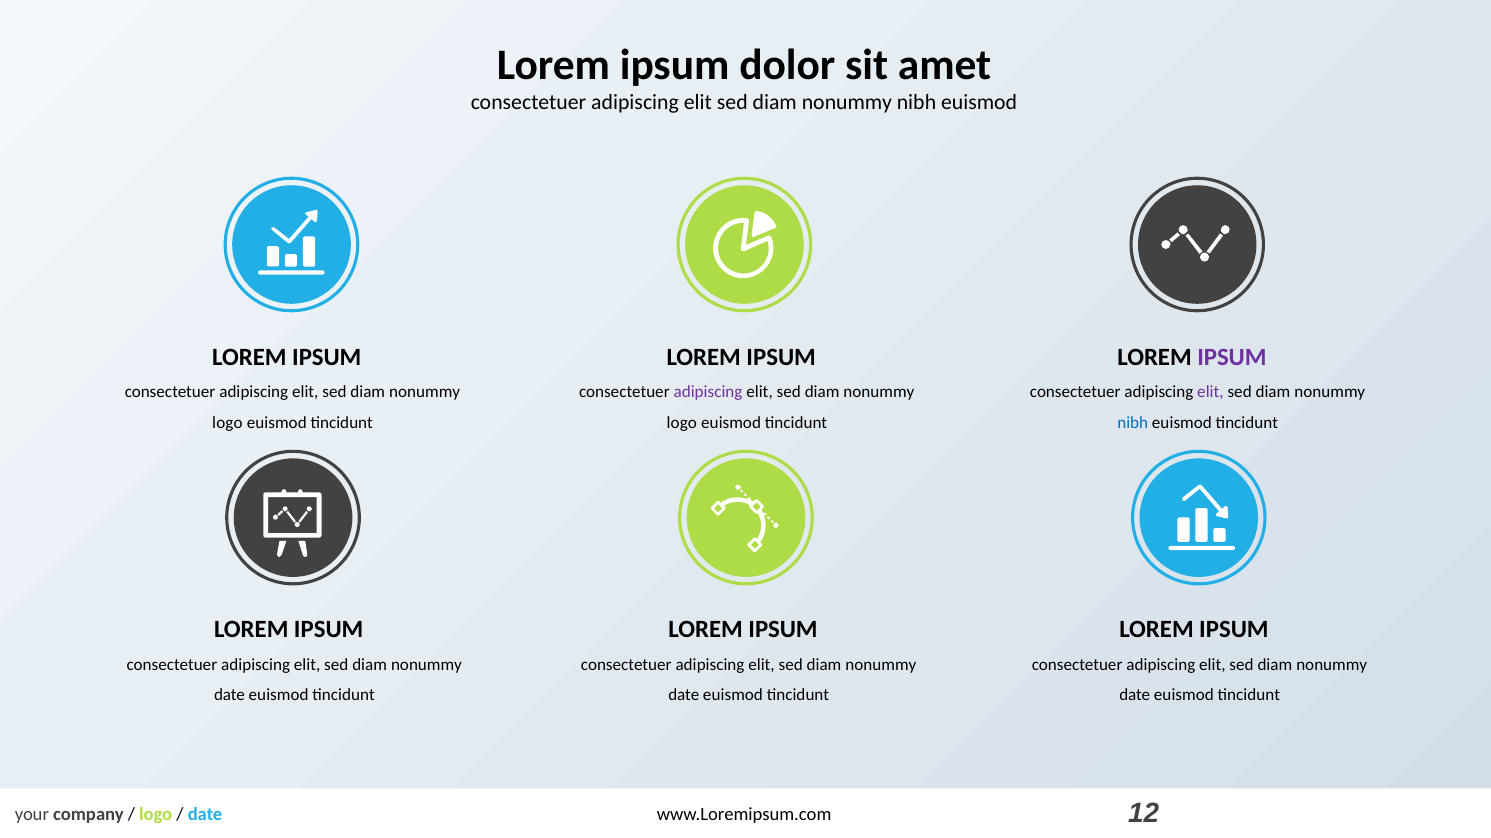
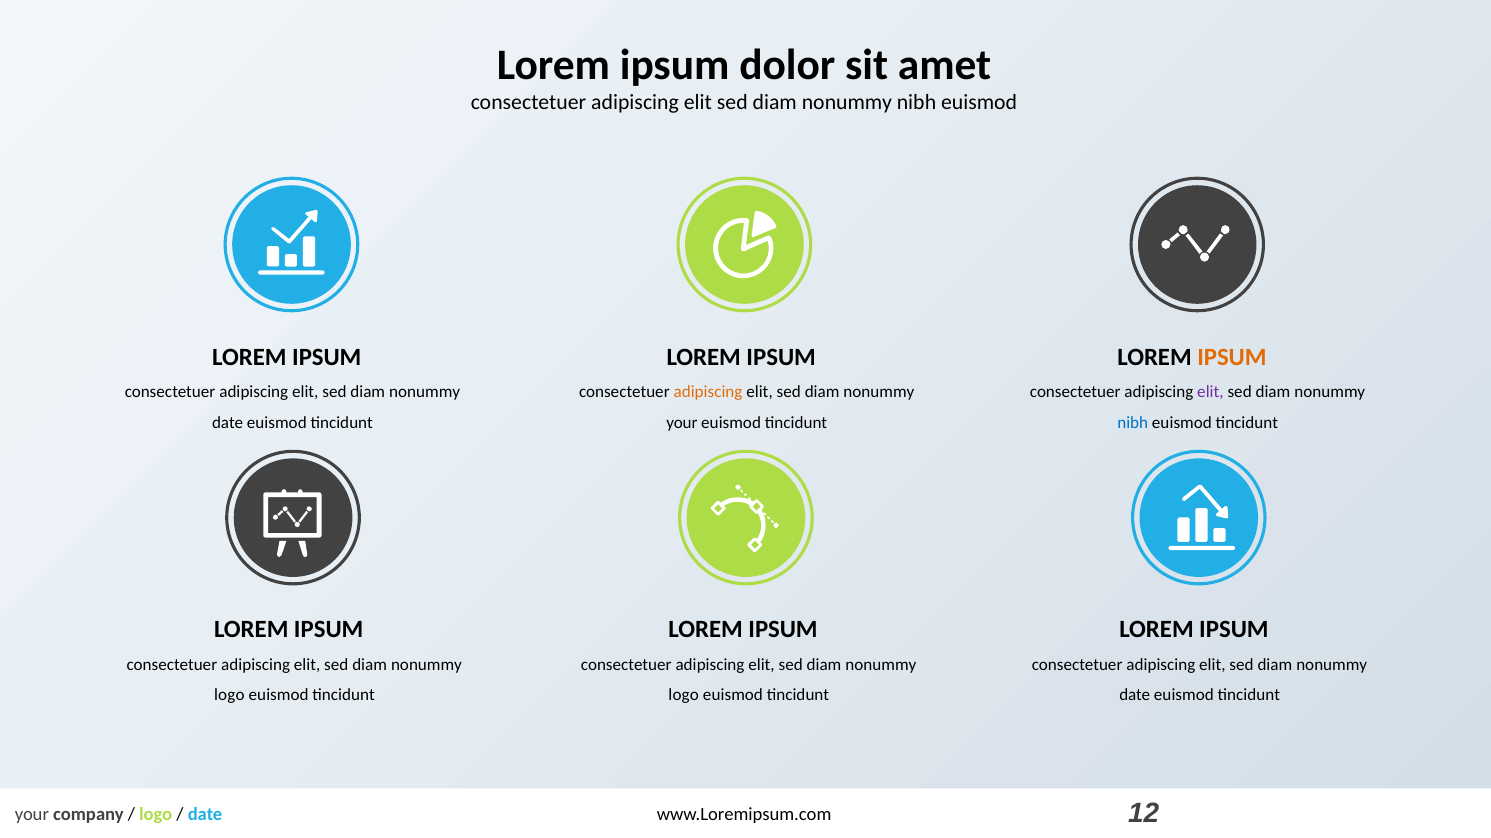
IPSUM at (1232, 357) colour: purple -> orange
adipiscing at (708, 392) colour: purple -> orange
logo at (227, 423): logo -> date
logo at (682, 423): logo -> your
date at (229, 696): date -> logo
date at (684, 696): date -> logo
